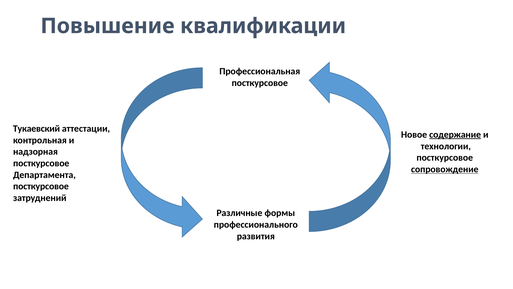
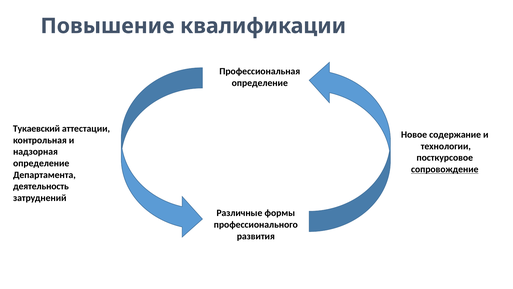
посткурсовое at (260, 83): посткурсовое -> определение
содержание underline: present -> none
посткурсовое at (41, 163): посткурсовое -> определение
посткурсовое at (41, 186): посткурсовое -> деятельность
